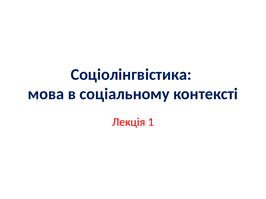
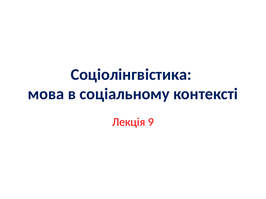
1: 1 -> 9
